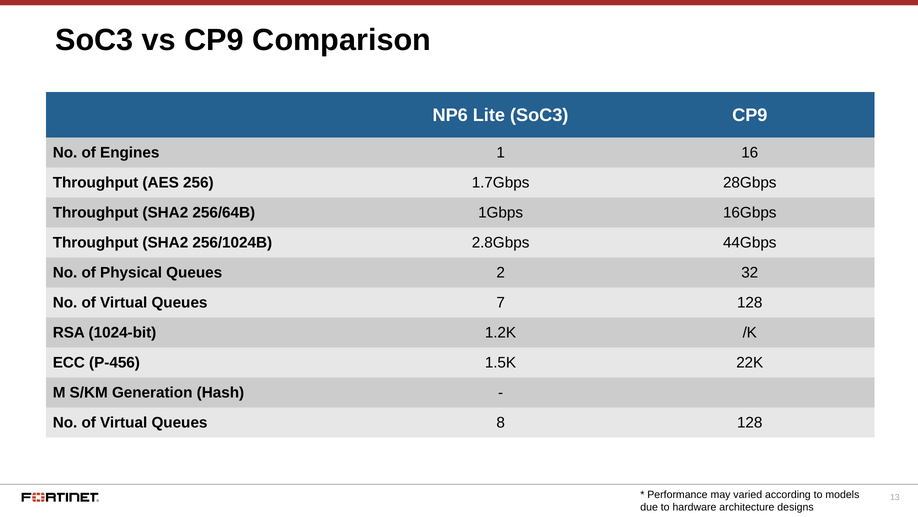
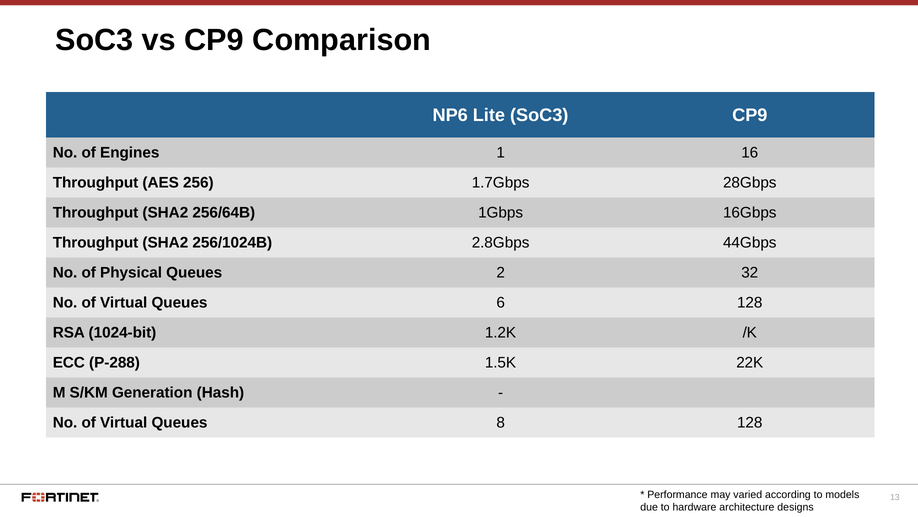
7: 7 -> 6
P-456: P-456 -> P-288
